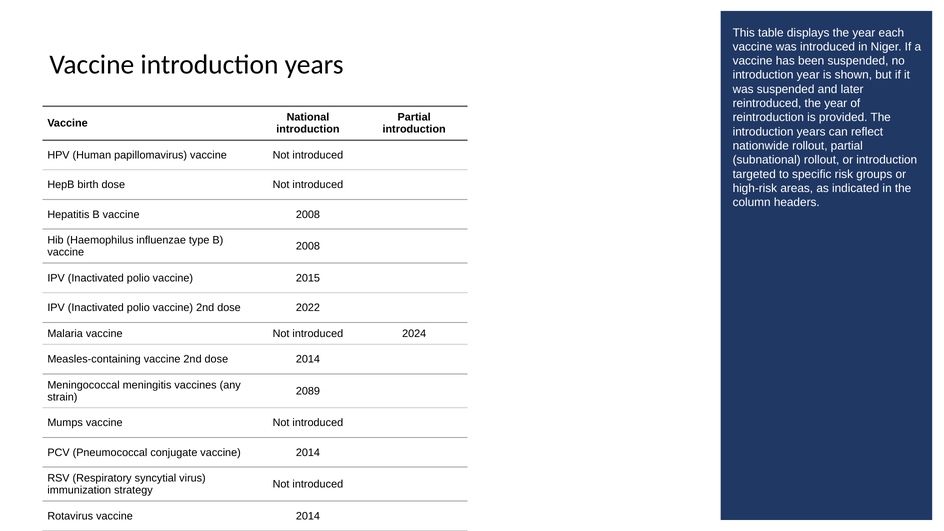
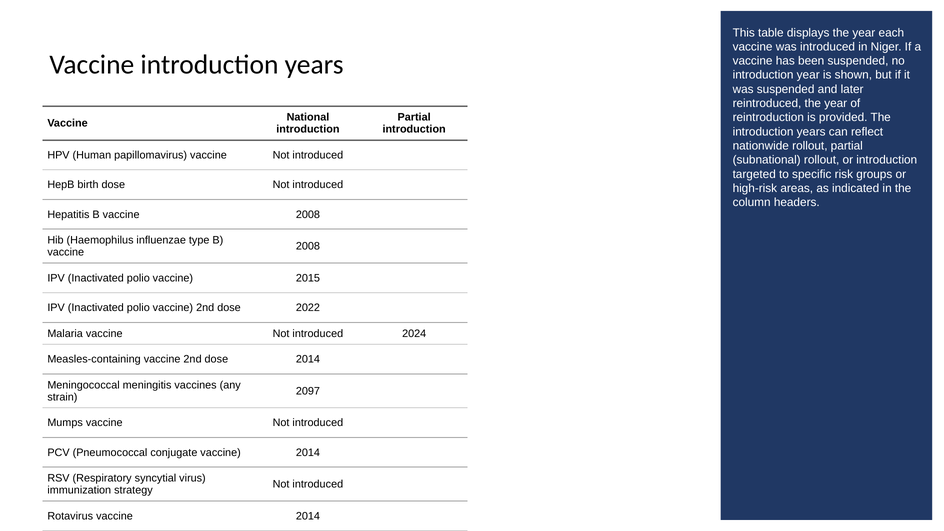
2089: 2089 -> 2097
